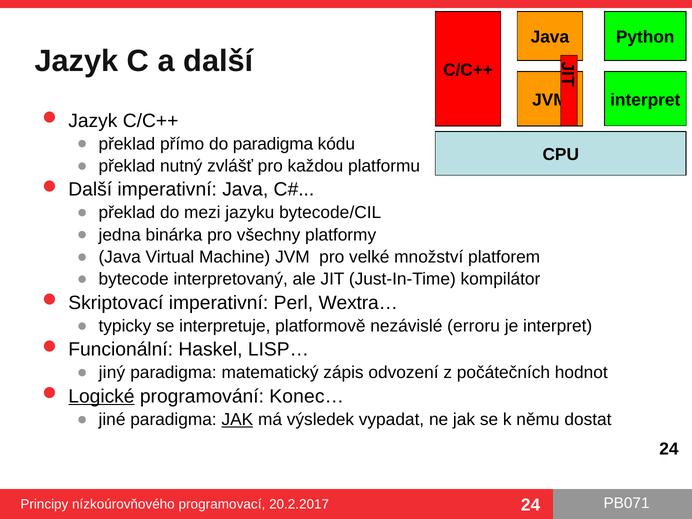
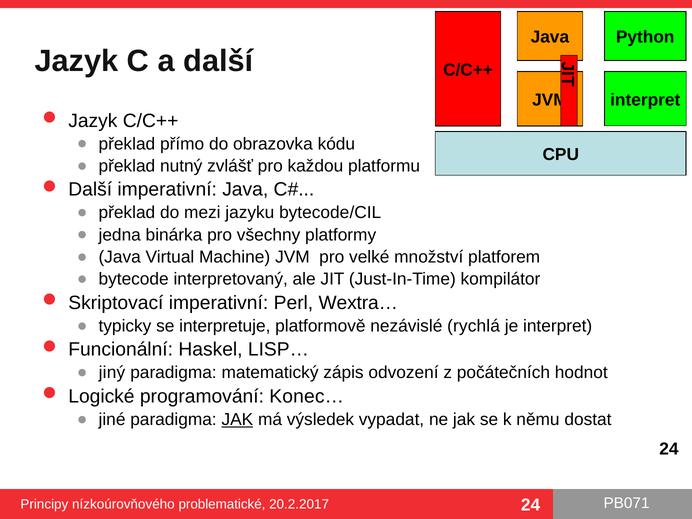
do paradigma: paradigma -> obrazovka
erroru: erroru -> rychlá
Logické underline: present -> none
programovací: programovací -> problematické
